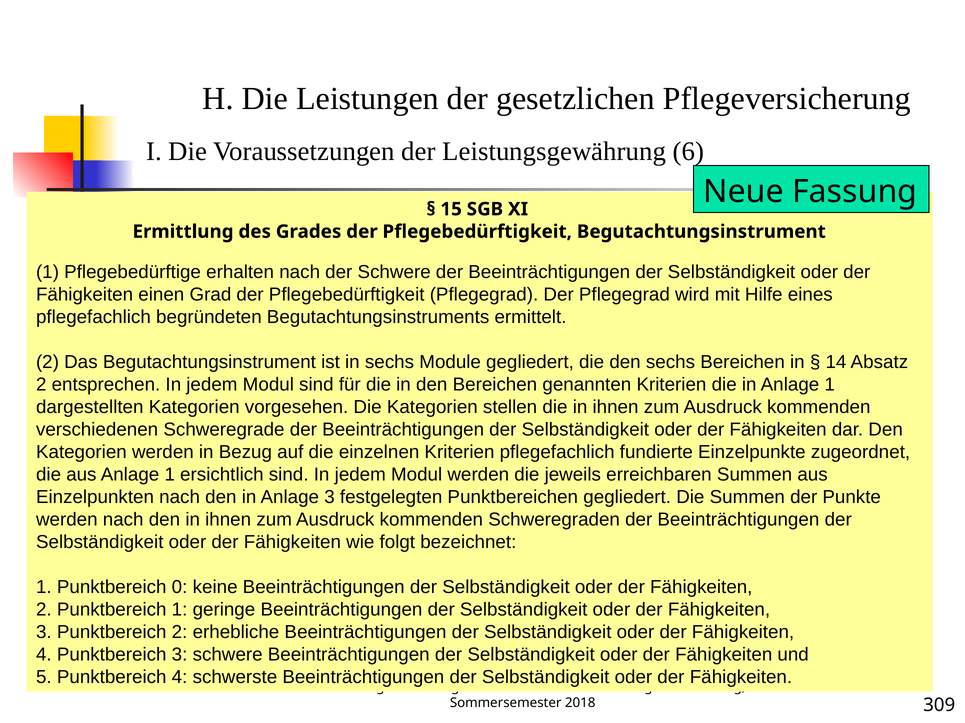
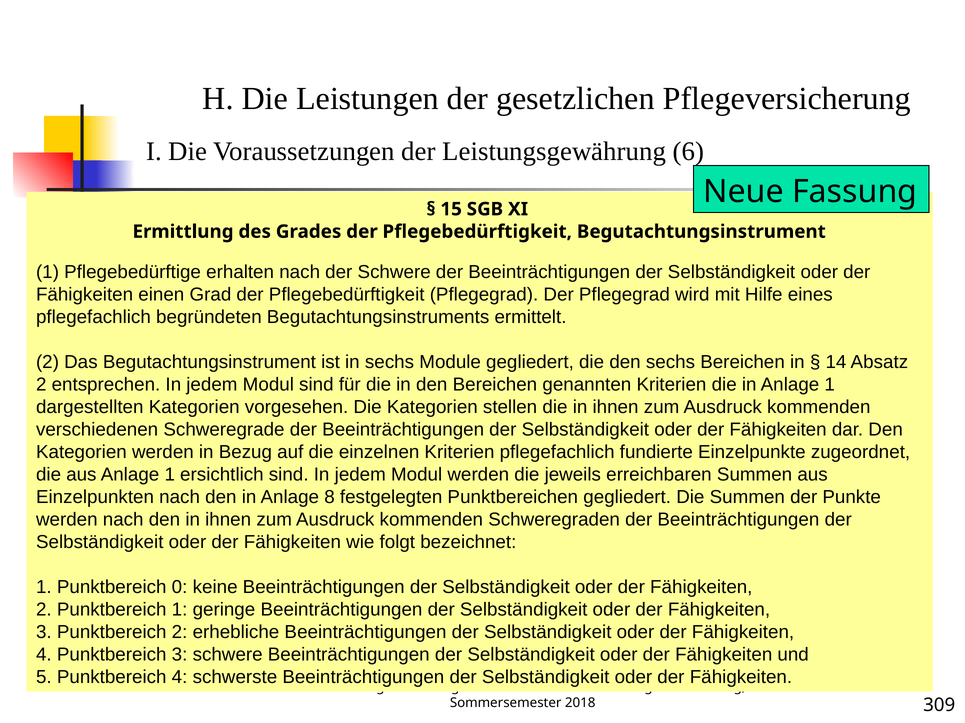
Anlage 3: 3 -> 8
